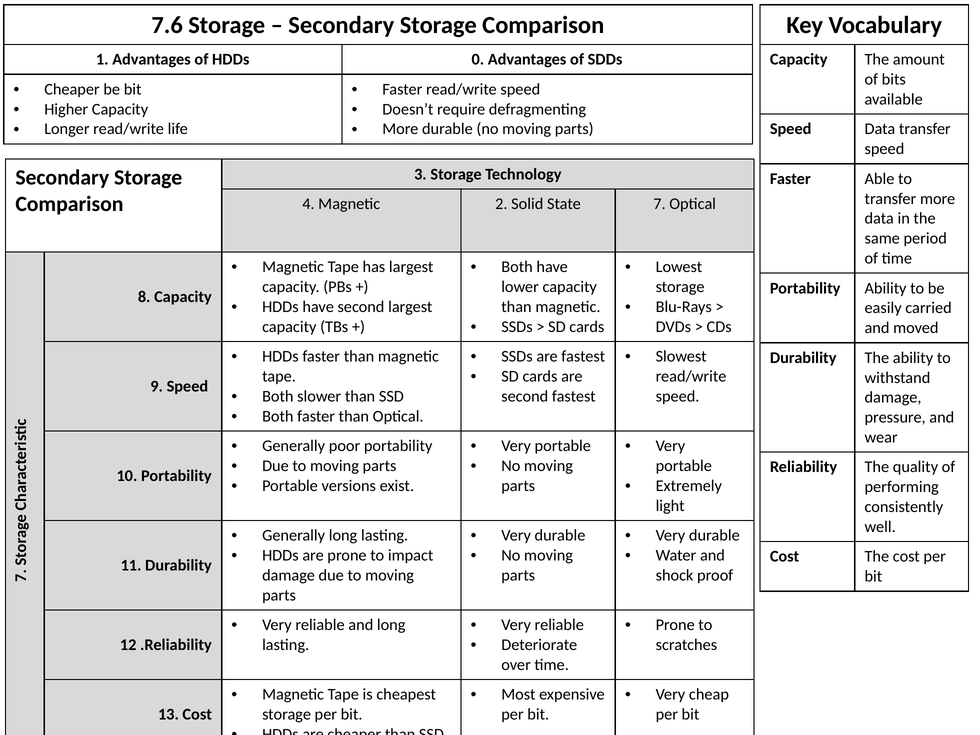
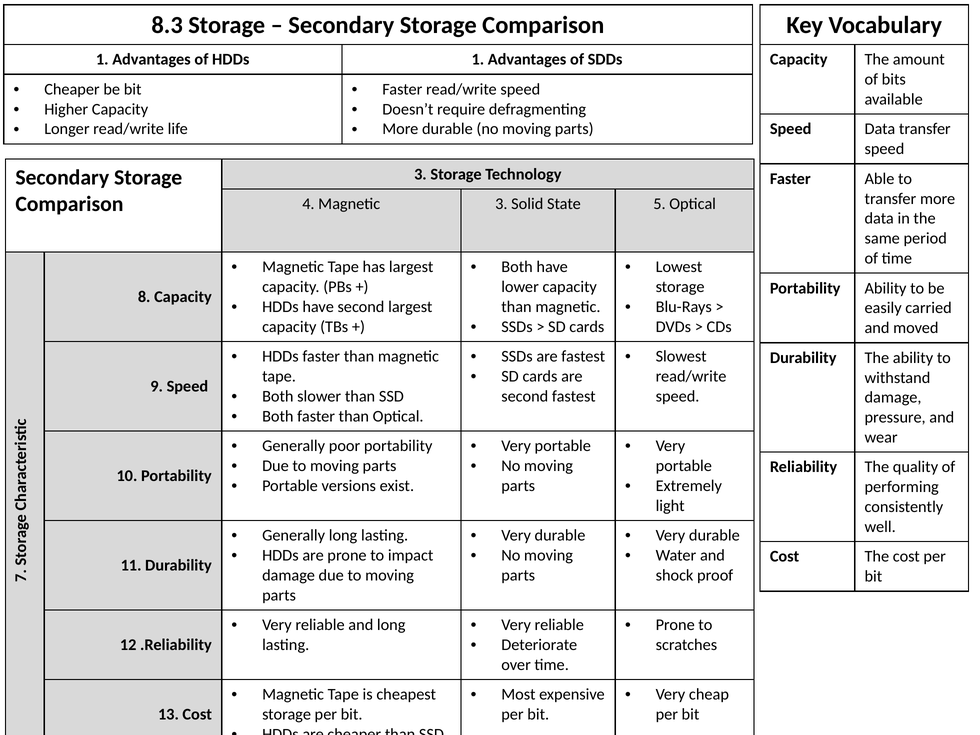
7.6: 7.6 -> 8.3
HDDs 0: 0 -> 1
Magnetic 2: 2 -> 3
State 7: 7 -> 5
